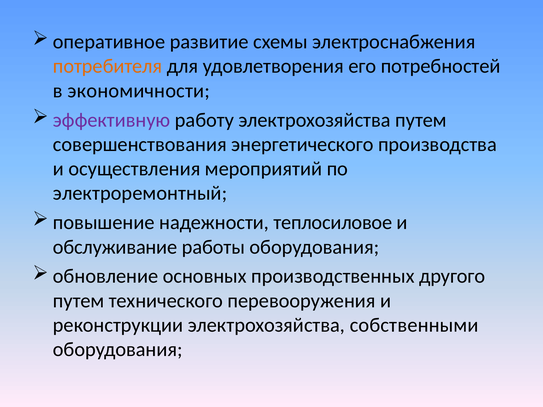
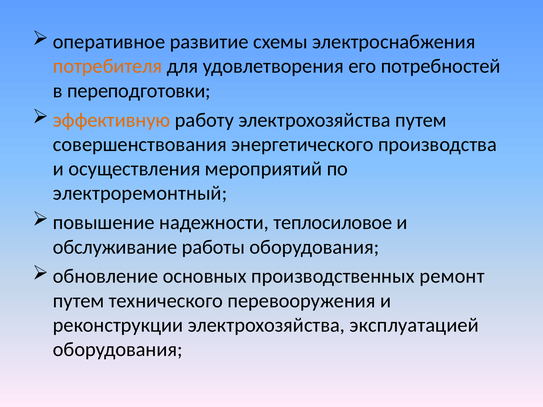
экономичности: экономичности -> переподготовки
эффективную colour: purple -> orange
другого: другого -> ремонт
собственными: собственными -> эксплуатацией
